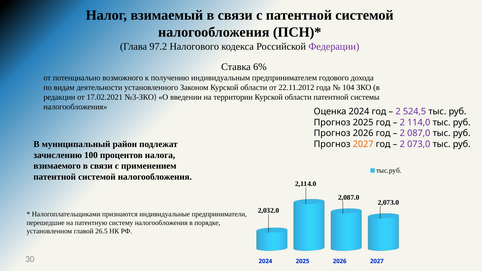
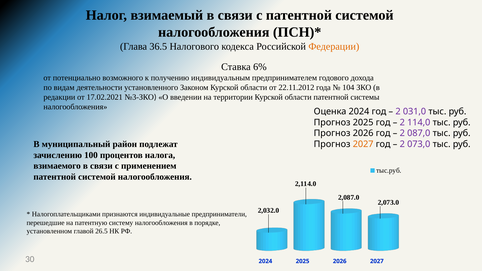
97.2: 97.2 -> 36.5
Федерации colour: purple -> orange
524,5: 524,5 -> 031,0
